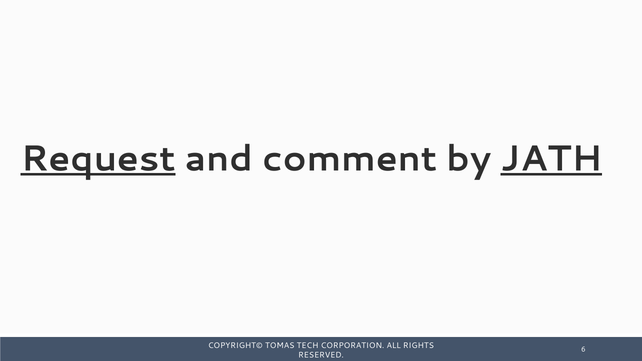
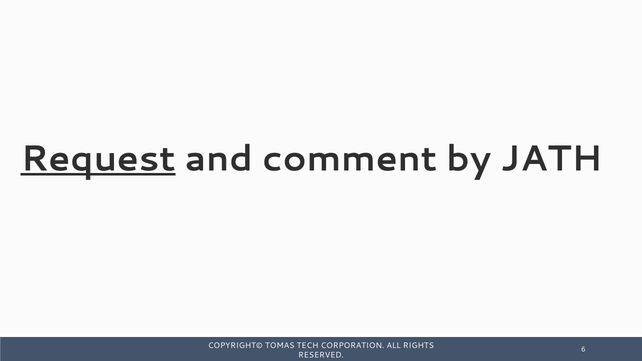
JATH underline: present -> none
